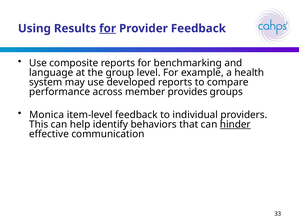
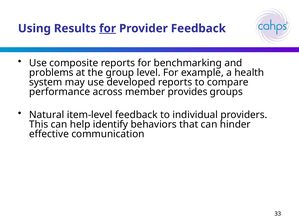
language: language -> problems
Monica: Monica -> Natural
hinder underline: present -> none
